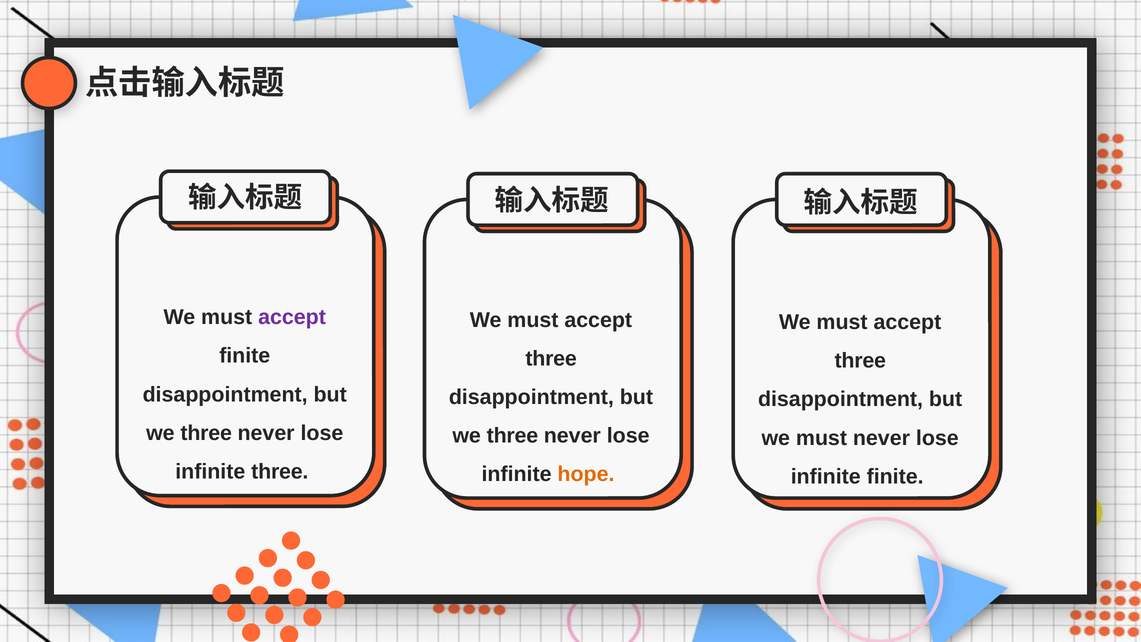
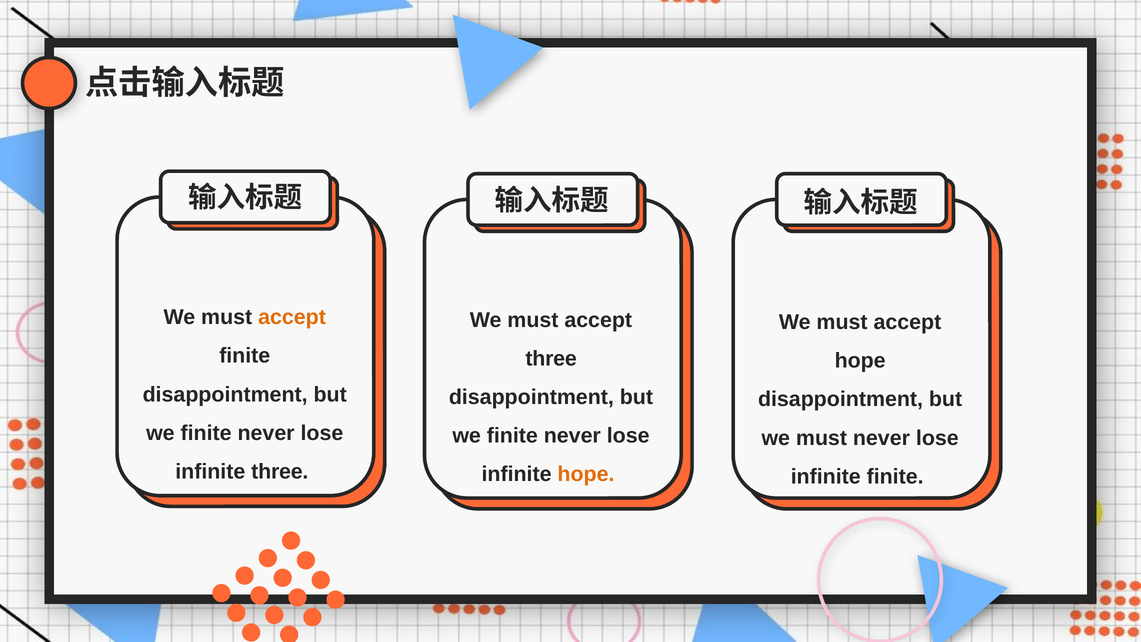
accept at (292, 317) colour: purple -> orange
three at (860, 361): three -> hope
three at (206, 433): three -> finite
three at (512, 436): three -> finite
